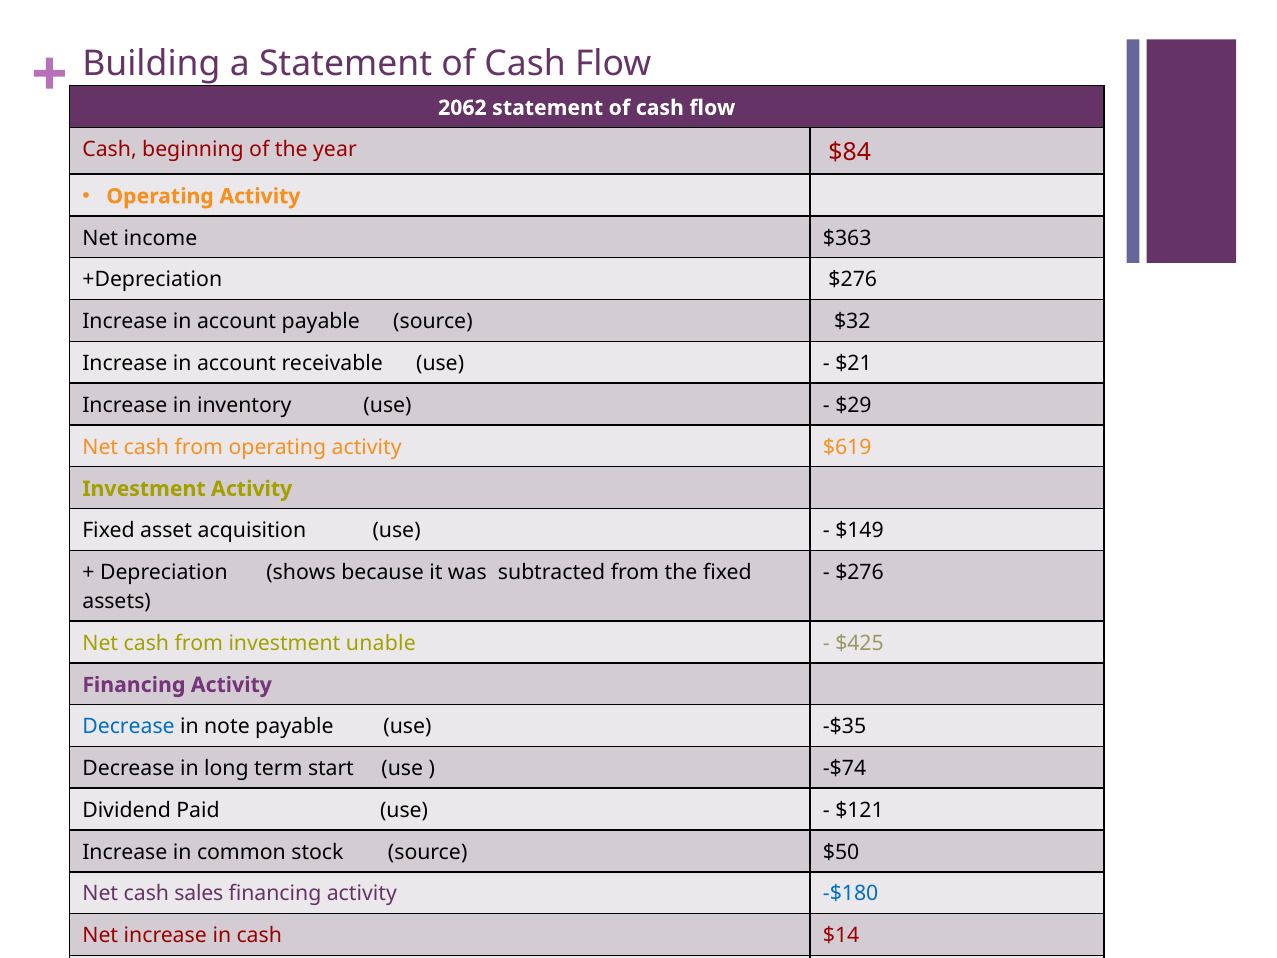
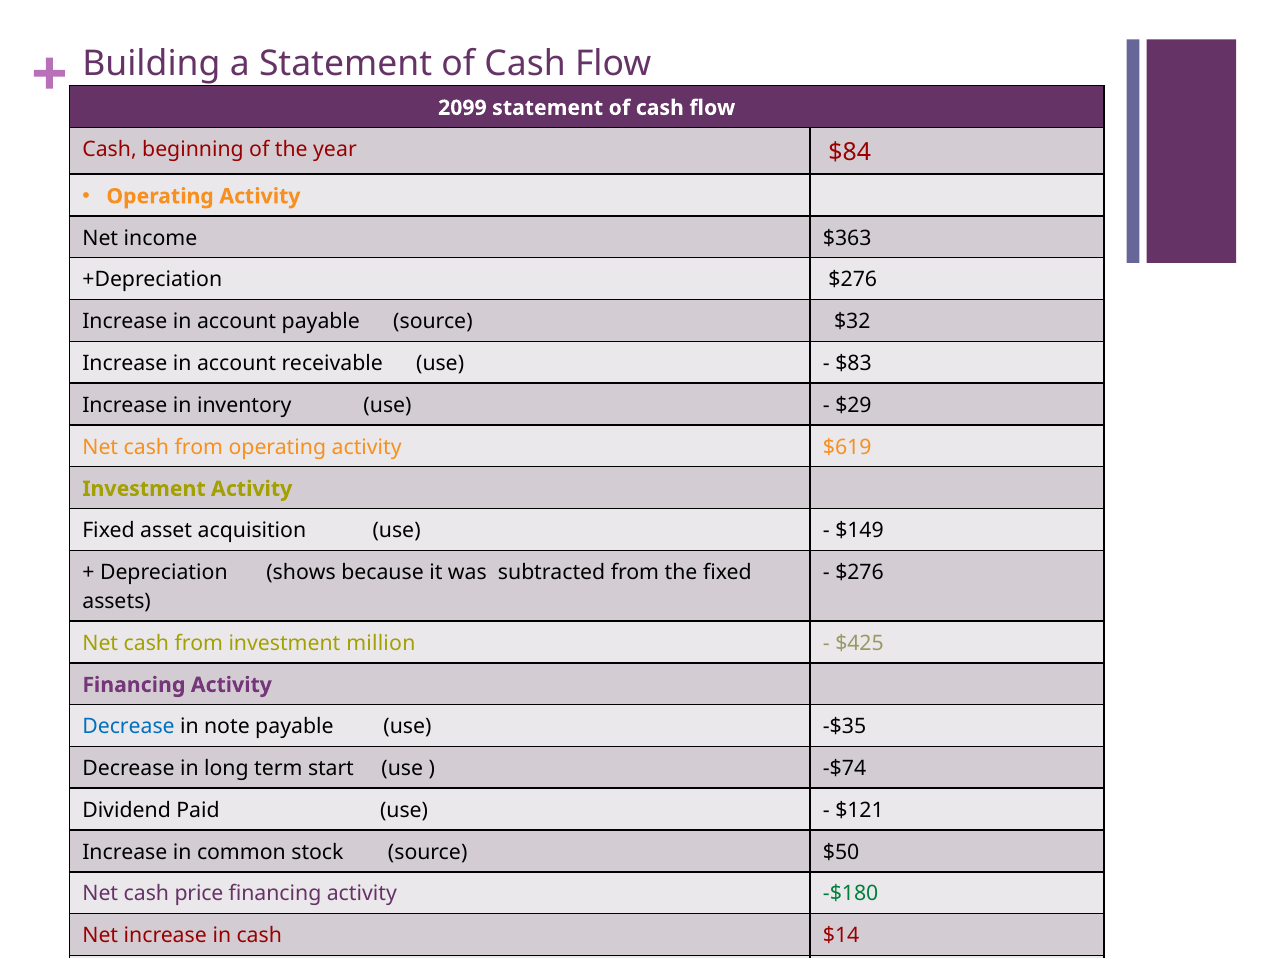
2062: 2062 -> 2099
$21: $21 -> $83
unable: unable -> million
sales: sales -> price
-$180 colour: blue -> green
